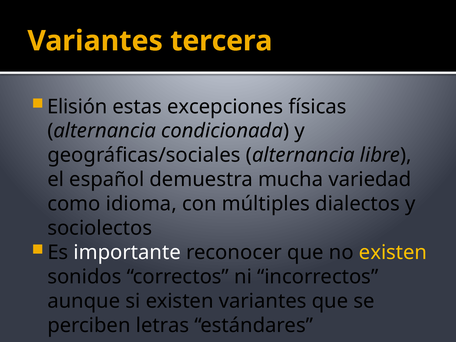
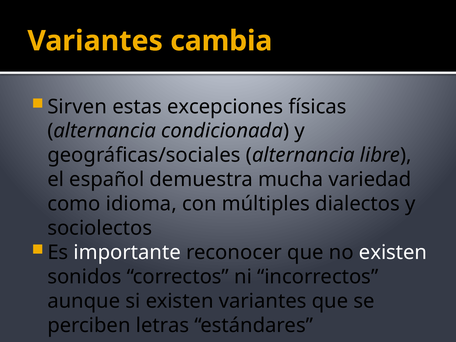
tercera: tercera -> cambia
Elisión: Elisión -> Sirven
existen at (393, 253) colour: yellow -> white
